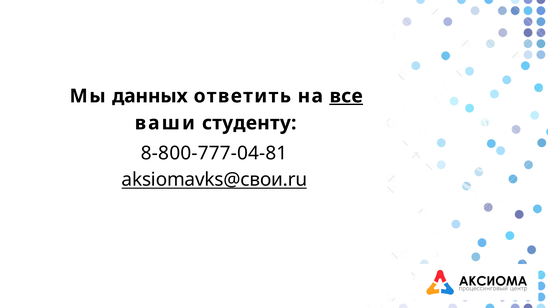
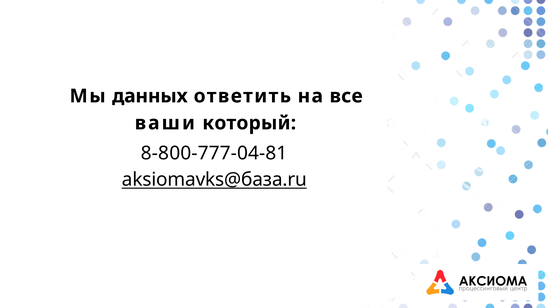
все underline: present -> none
студенту: студенту -> который
aksiomavks@свои.ru: aksiomavks@свои.ru -> aksiomavks@база.ru
